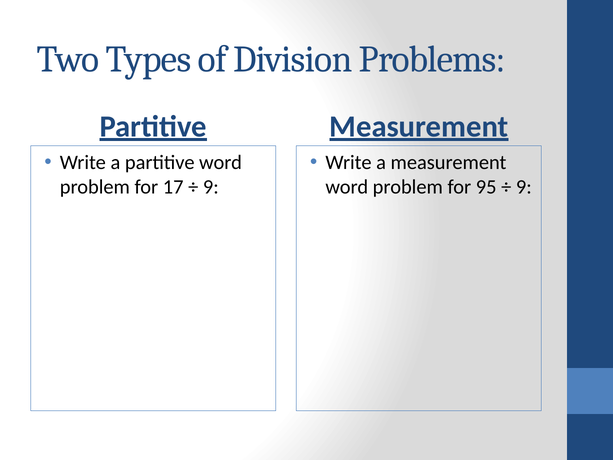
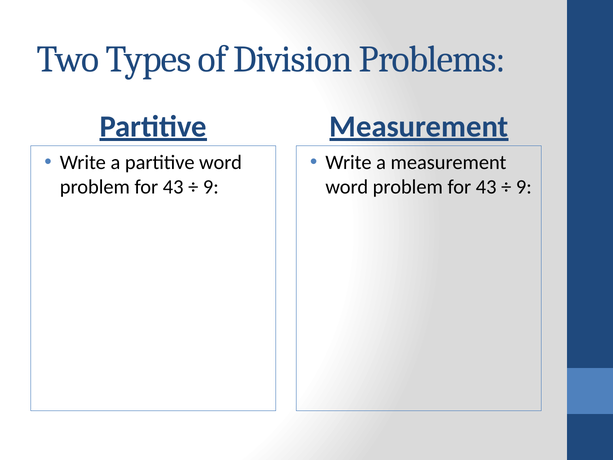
17 at (173, 187): 17 -> 43
95 at (486, 187): 95 -> 43
